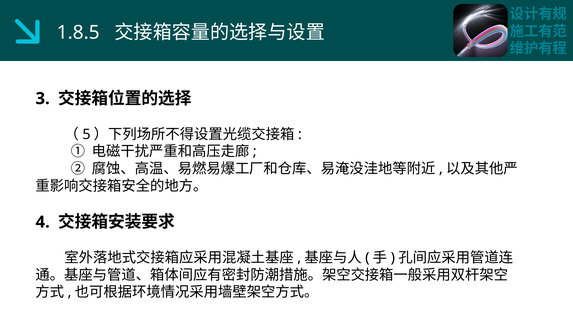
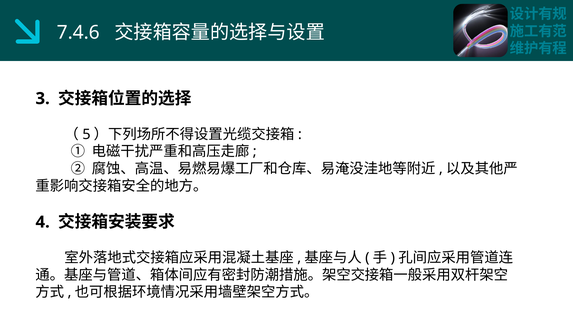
1.8.5: 1.8.5 -> 7.4.6
